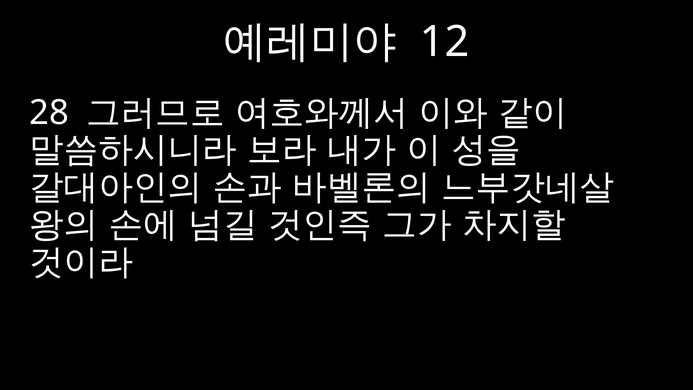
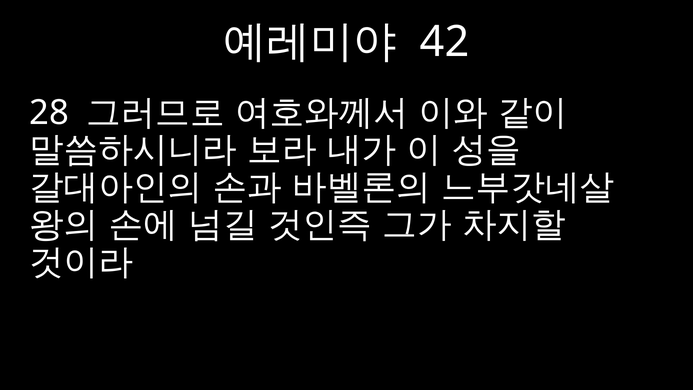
12: 12 -> 42
